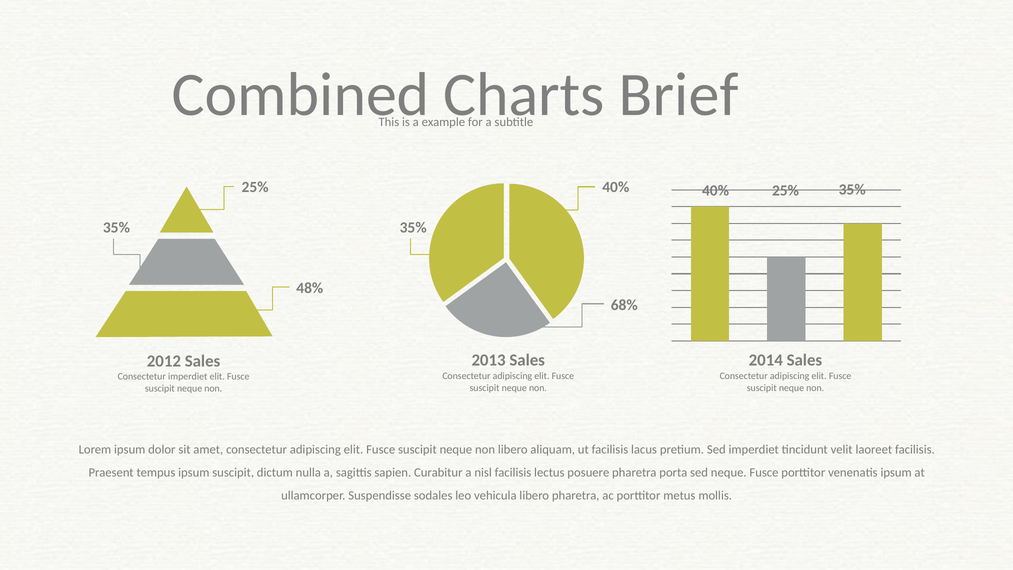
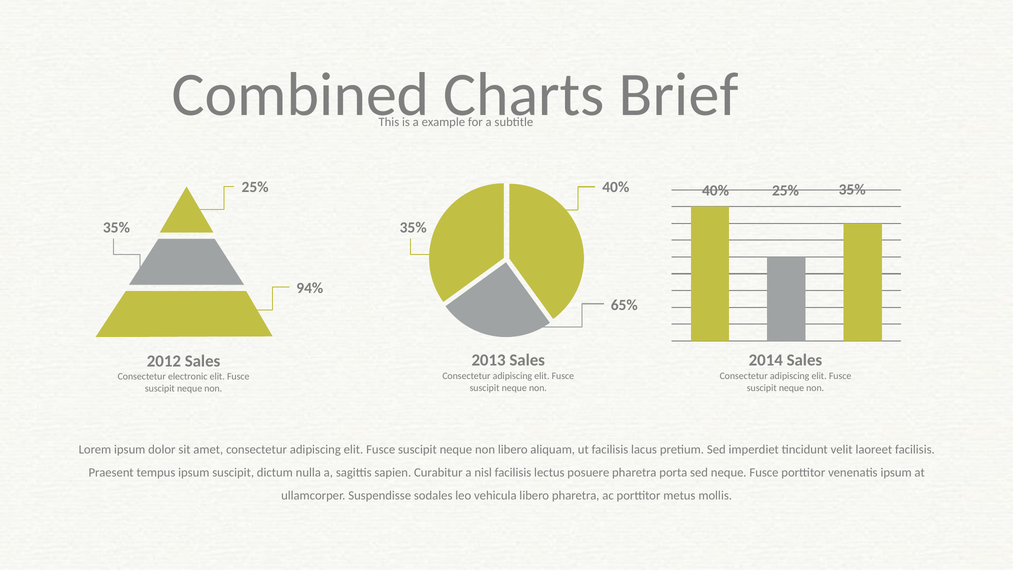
48%: 48% -> 94%
68%: 68% -> 65%
Consectetur imperdiet: imperdiet -> electronic
